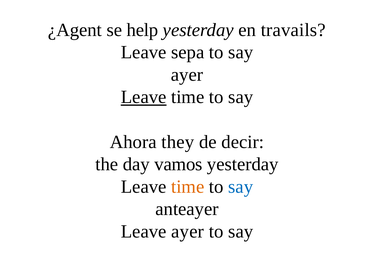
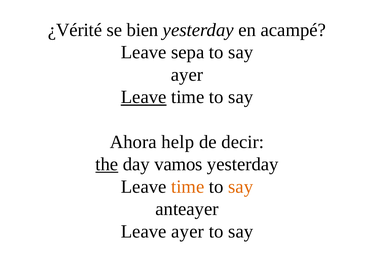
¿Agent: ¿Agent -> ¿Vérité
help: help -> bien
travails: travails -> acampé
they: they -> help
the underline: none -> present
say at (241, 187) colour: blue -> orange
